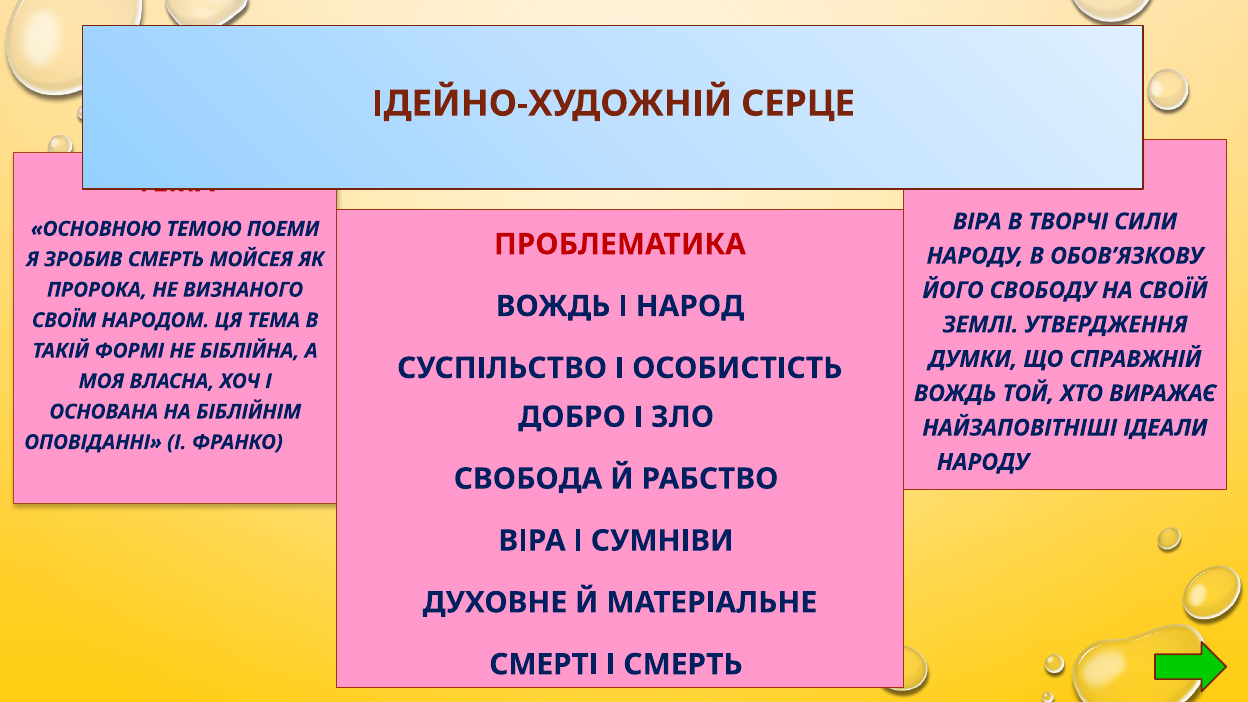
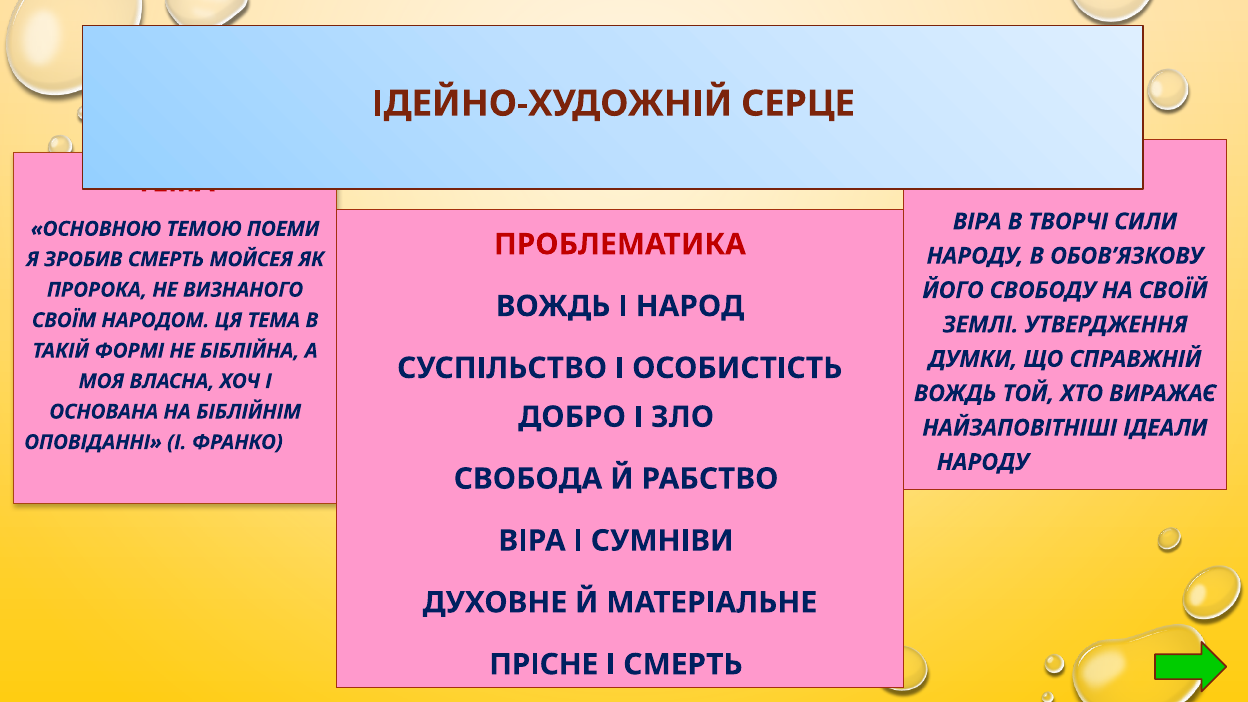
СМЕРТІ: СМЕРТІ -> ПРІСНЕ
